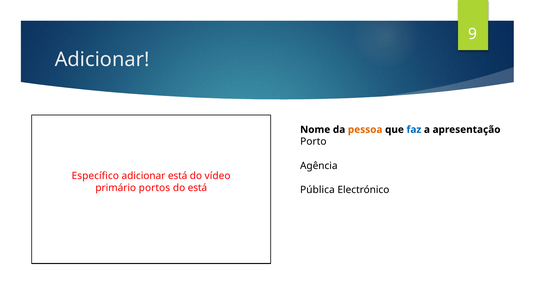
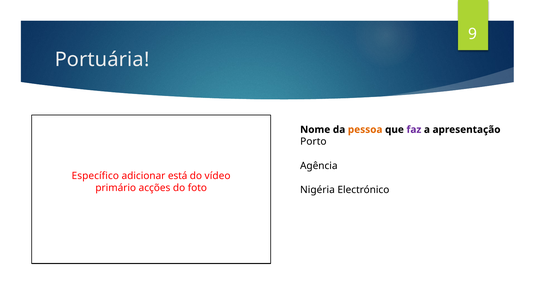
Adicionar at (102, 60): Adicionar -> Portuária
faz colour: blue -> purple
portos: portos -> acções
do está: está -> foto
Pública: Pública -> Nigéria
